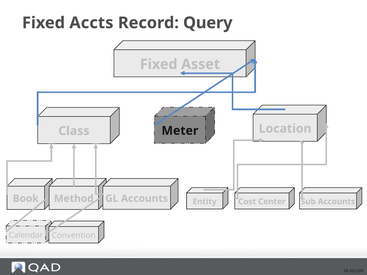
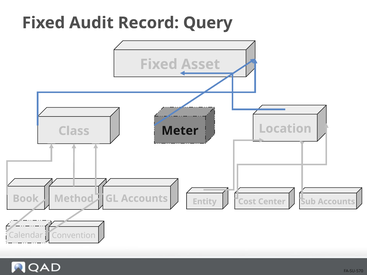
Accts: Accts -> Audit
